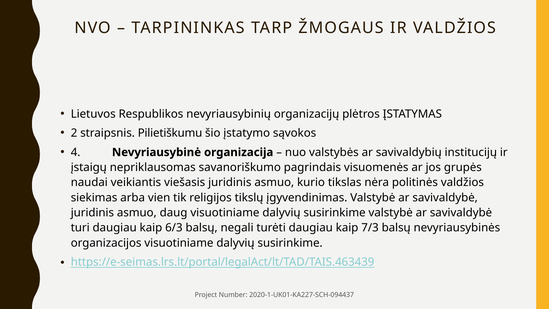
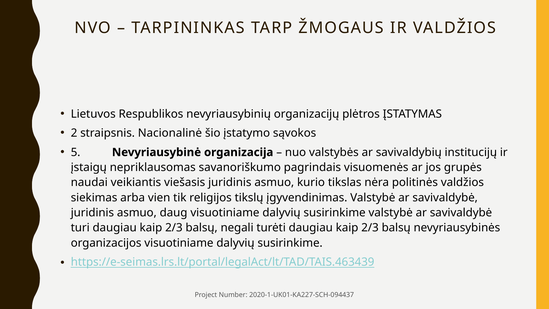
Pilietiškumu: Pilietiškumu -> Nacionalinė
4: 4 -> 5
turi daugiau kaip 6/3: 6/3 -> 2/3
turėti daugiau kaip 7/3: 7/3 -> 2/3
